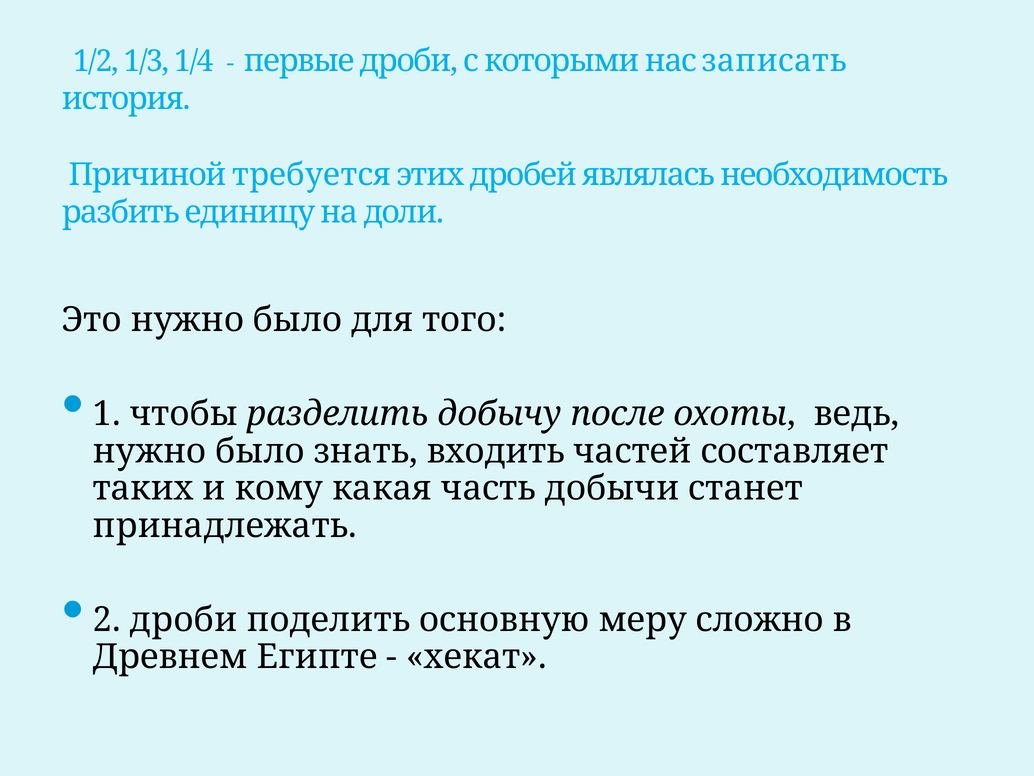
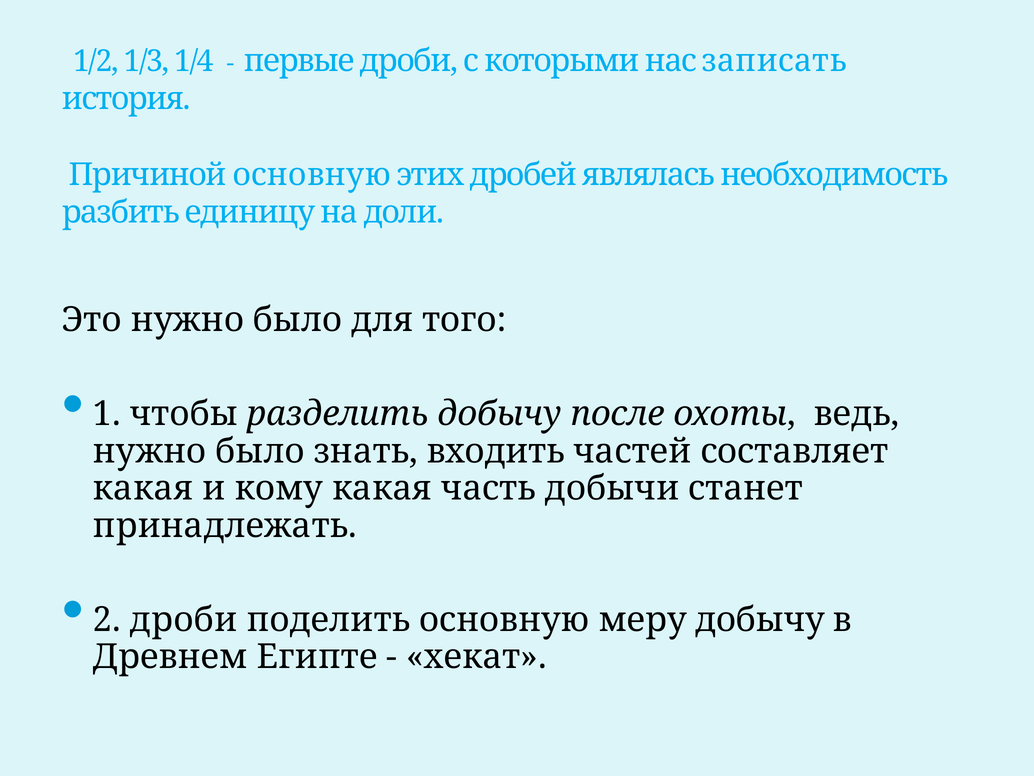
Причиной требуется: требуется -> основную
таких at (143, 488): таких -> какая
меру сложно: сложно -> добычу
